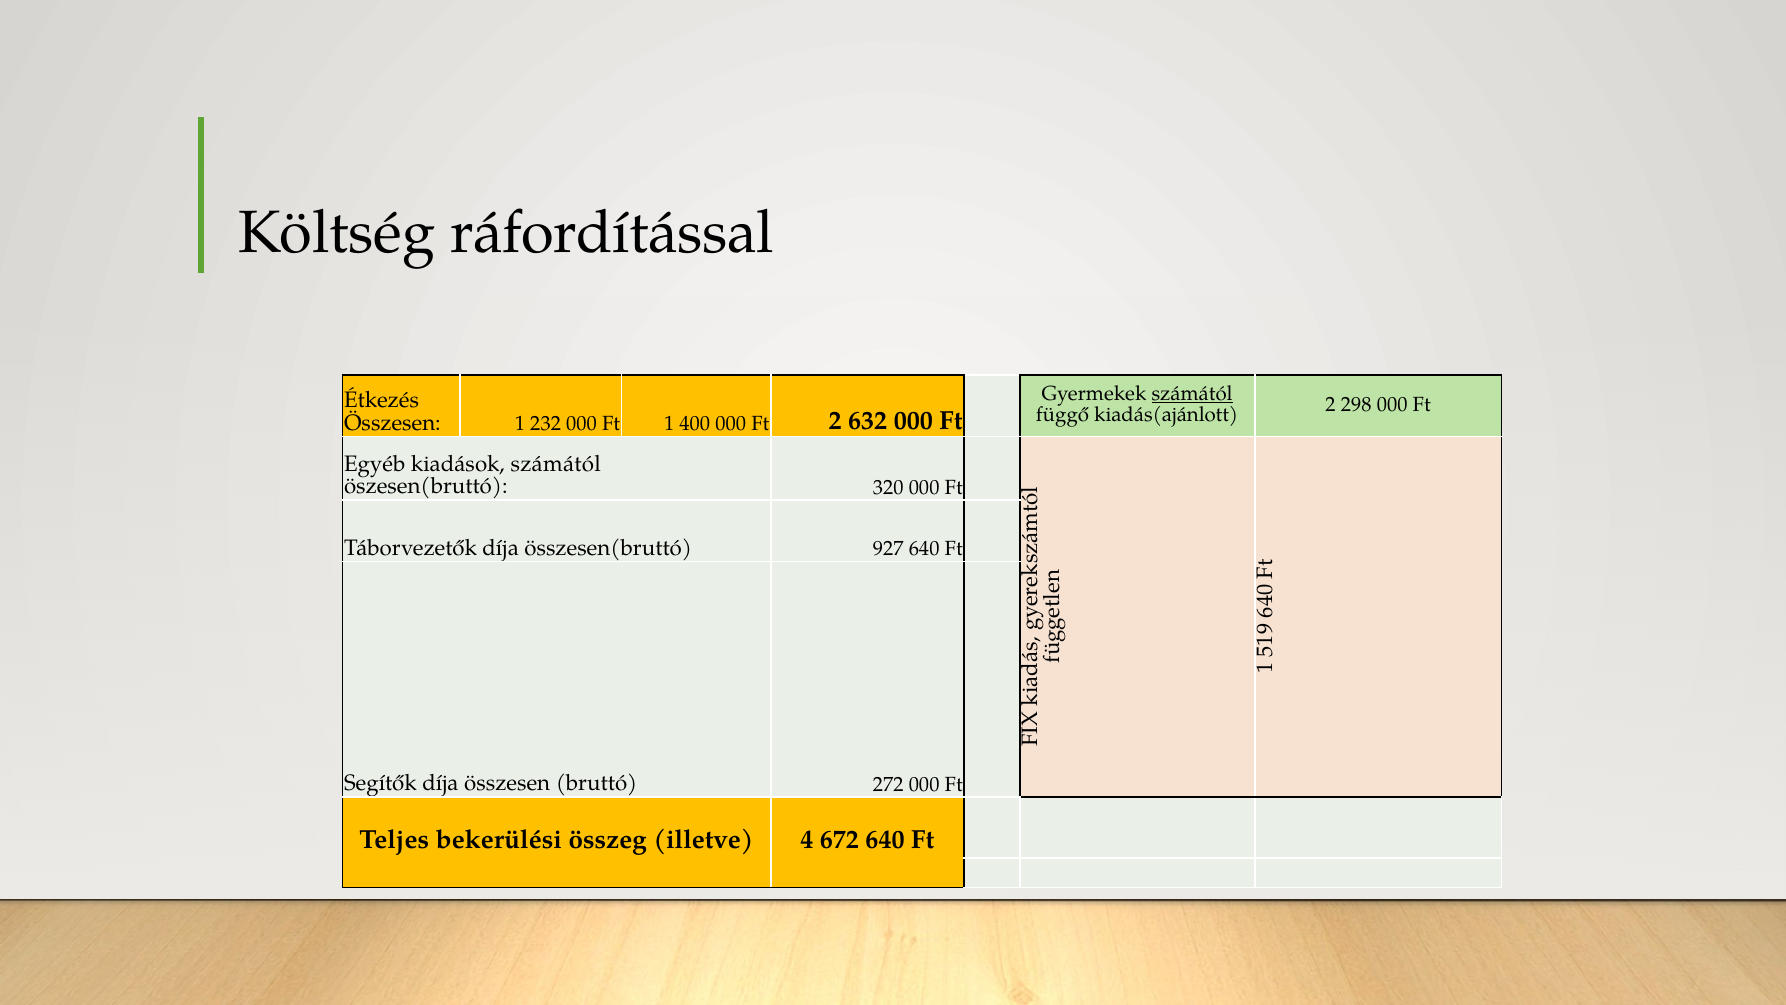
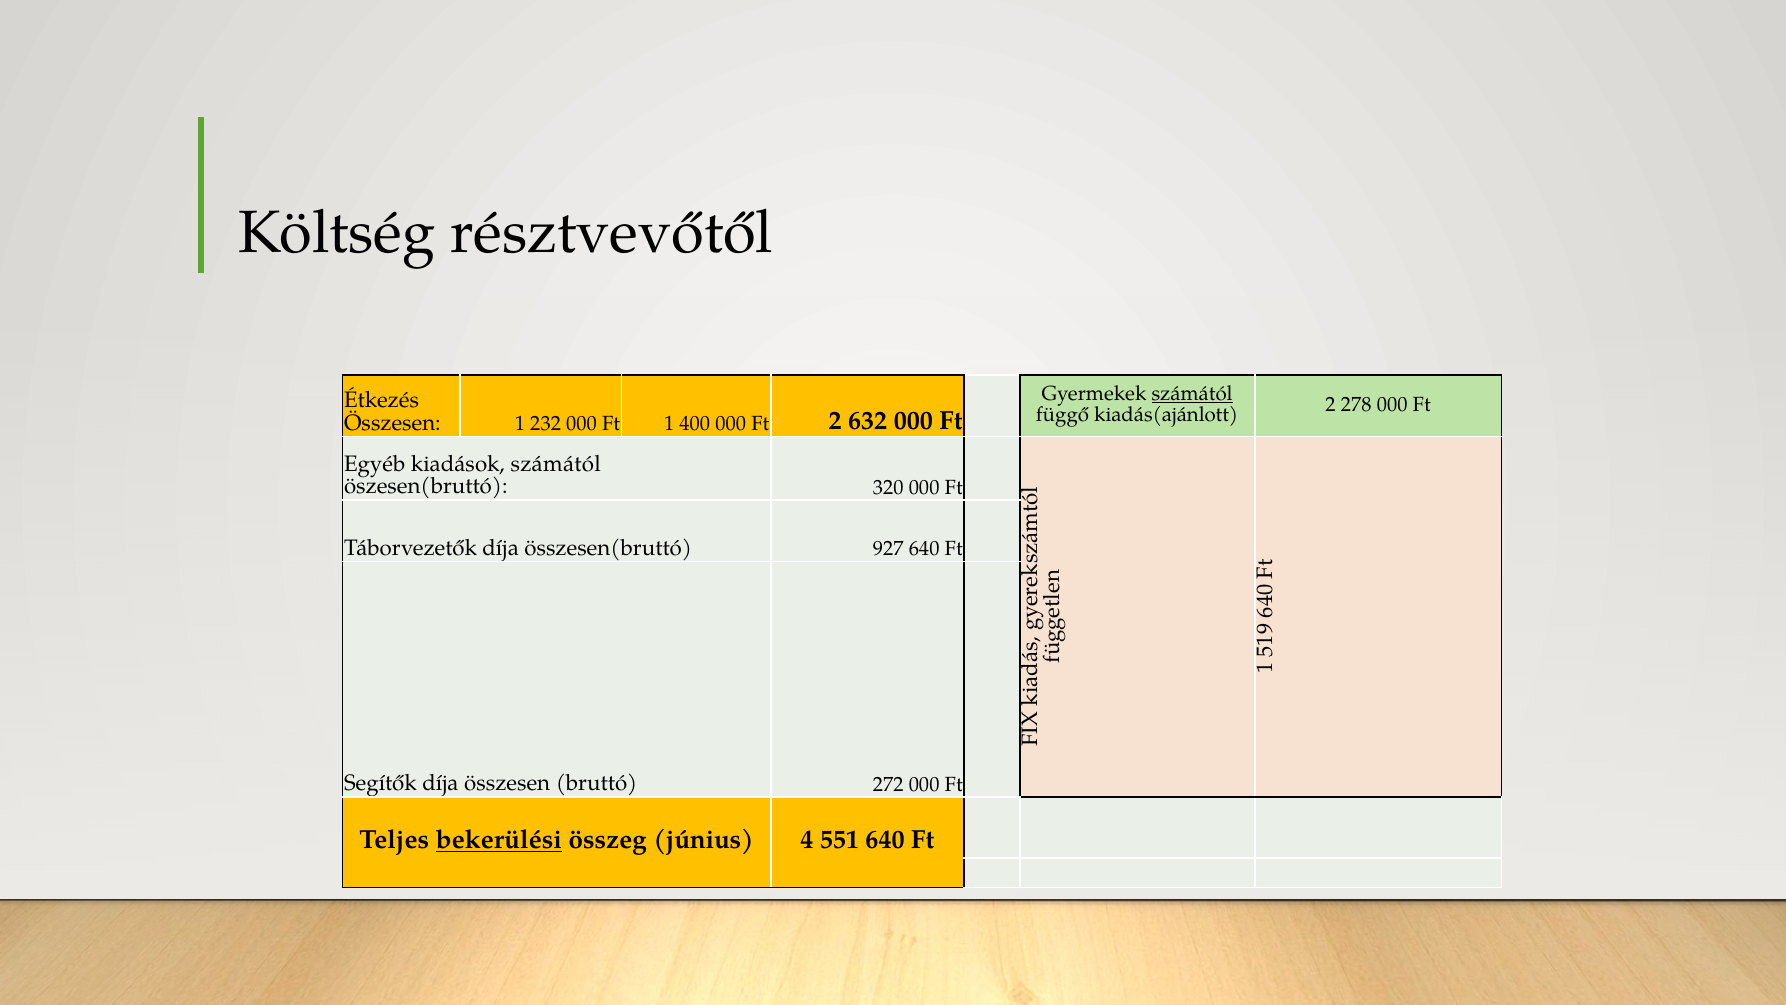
ráfordítással: ráfordítással -> résztvevőtől
298: 298 -> 278
bekerülési underline: none -> present
illetve: illetve -> június
672: 672 -> 551
